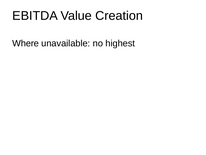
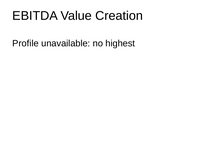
Where: Where -> Profile
